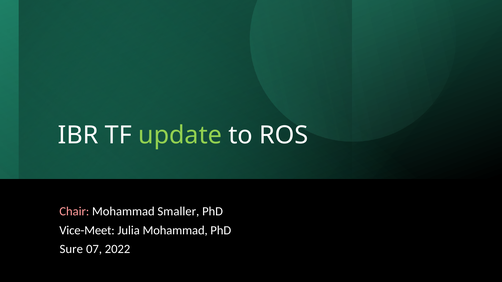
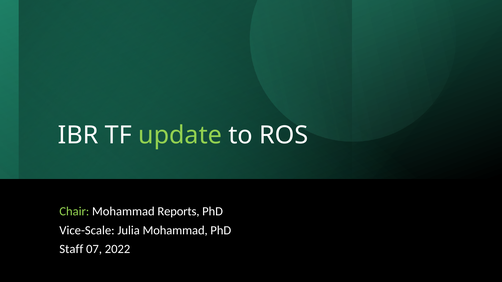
Chair colour: pink -> light green
Smaller: Smaller -> Reports
Vice-Meet: Vice-Meet -> Vice-Scale
Sure: Sure -> Staff
